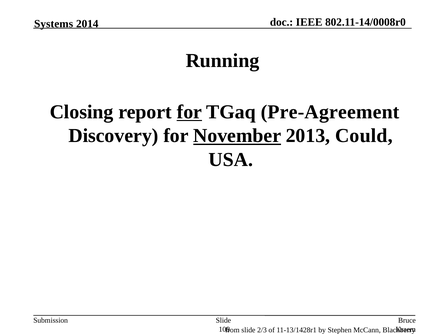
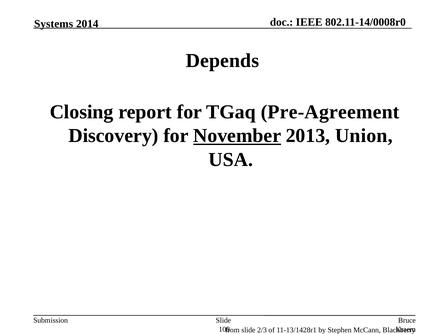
Running: Running -> Depends
for at (189, 112) underline: present -> none
Could: Could -> Union
